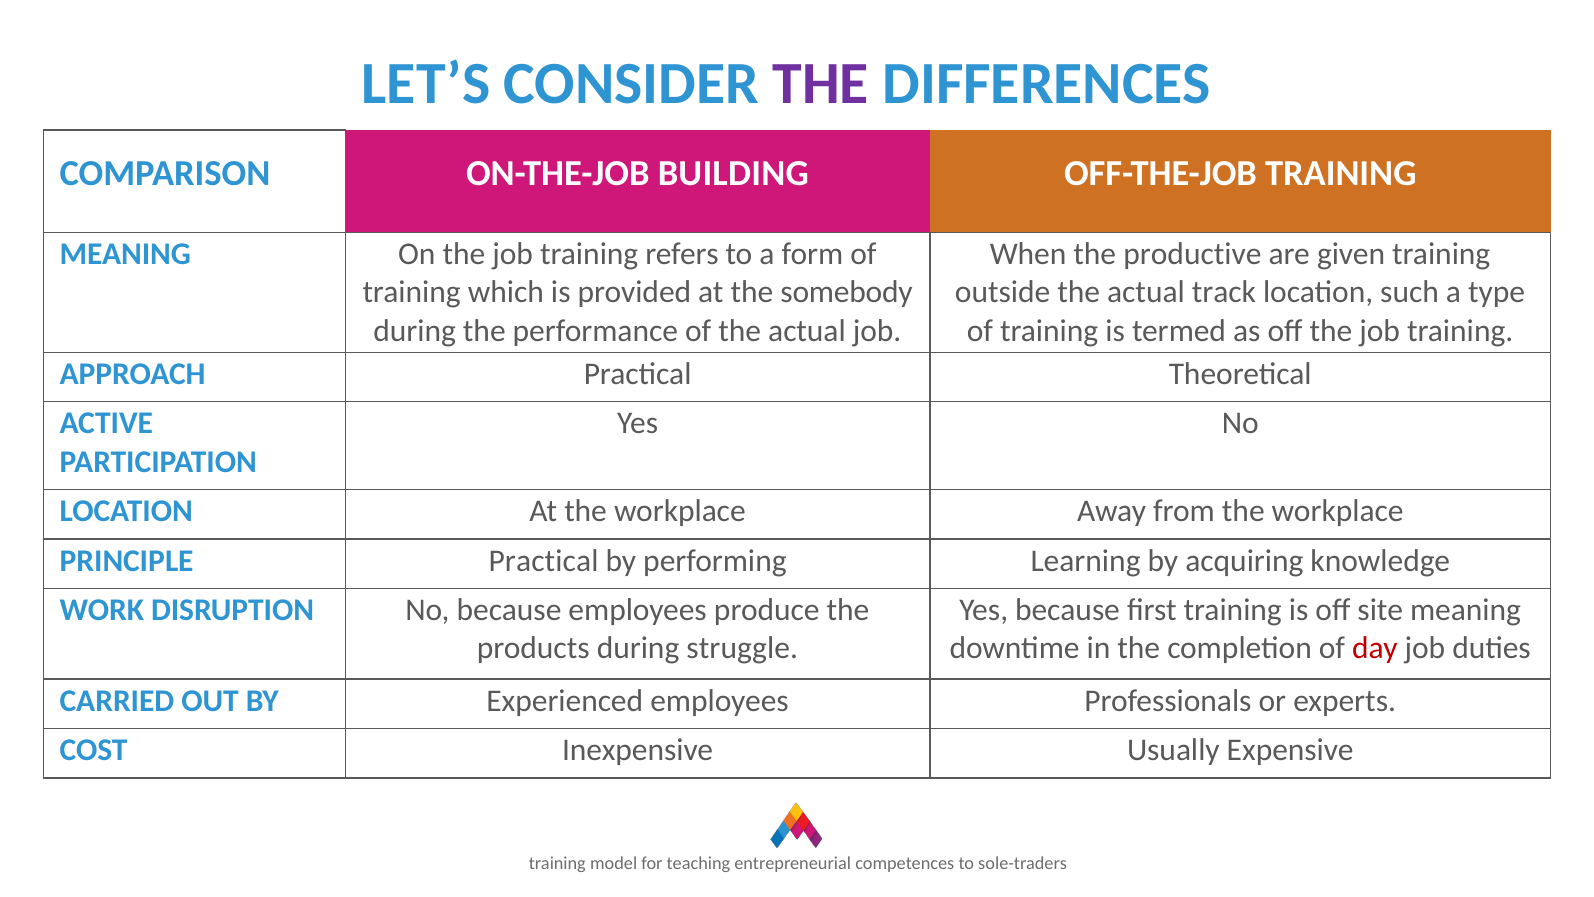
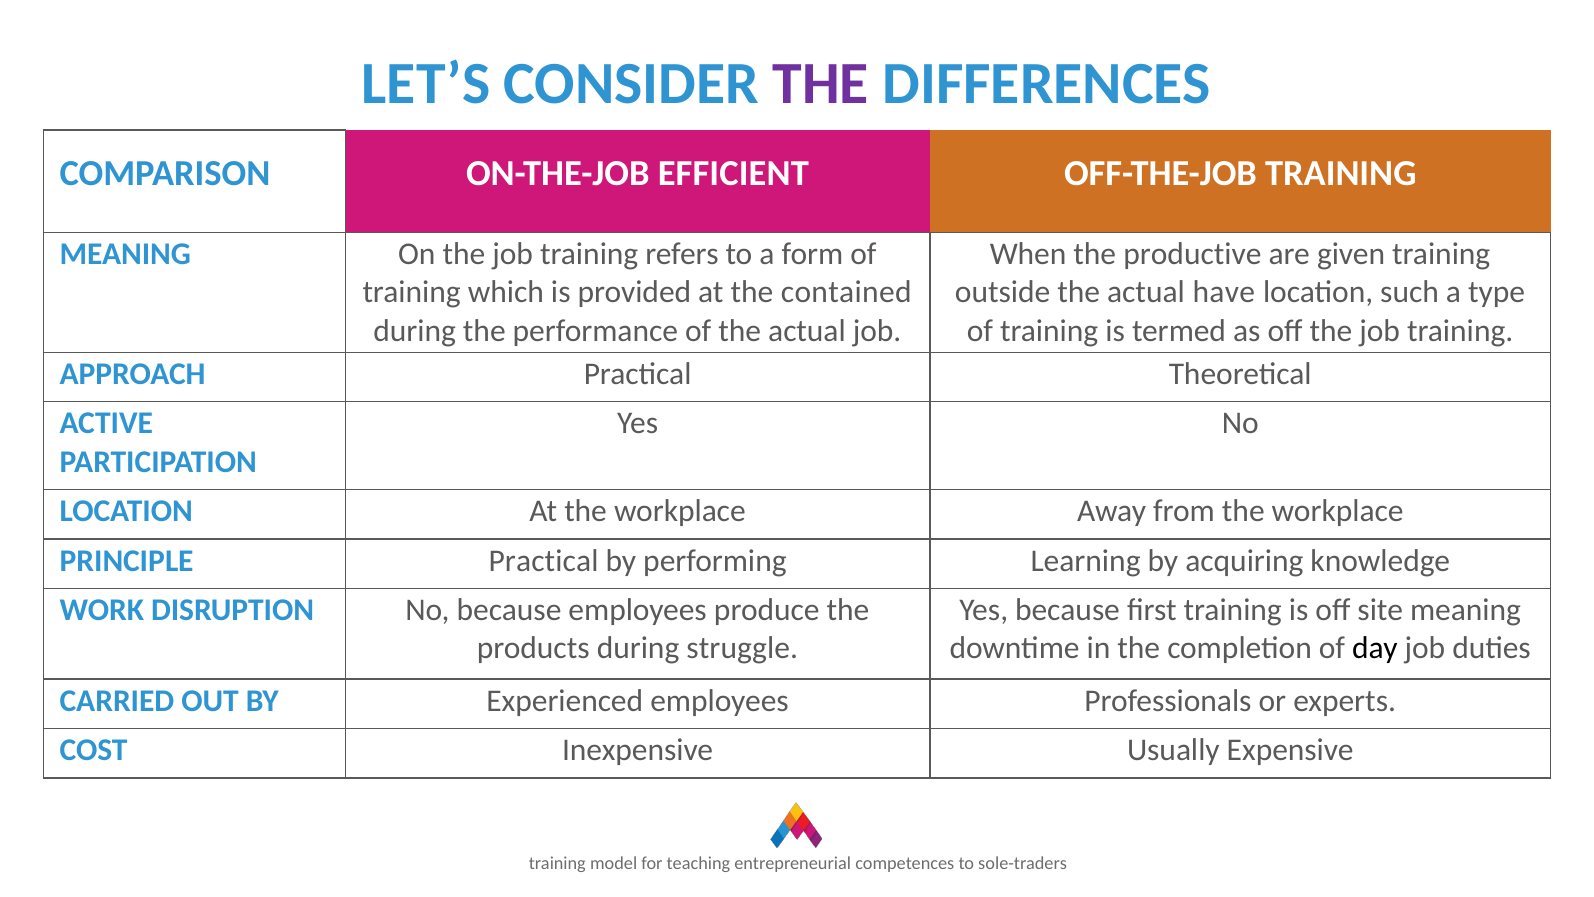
BUILDING: BUILDING -> EFFICIENT
somebody: somebody -> contained
track: track -> have
day colour: red -> black
